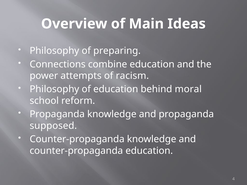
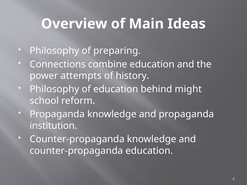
racism: racism -> history
moral: moral -> might
supposed: supposed -> institution
